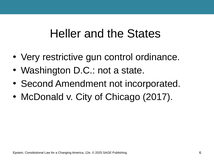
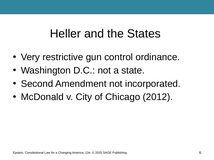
2017: 2017 -> 2012
